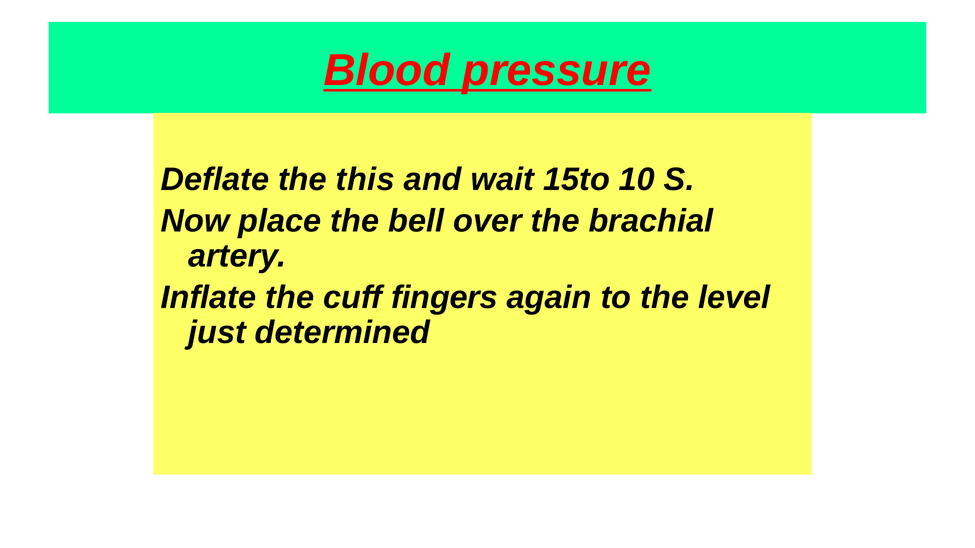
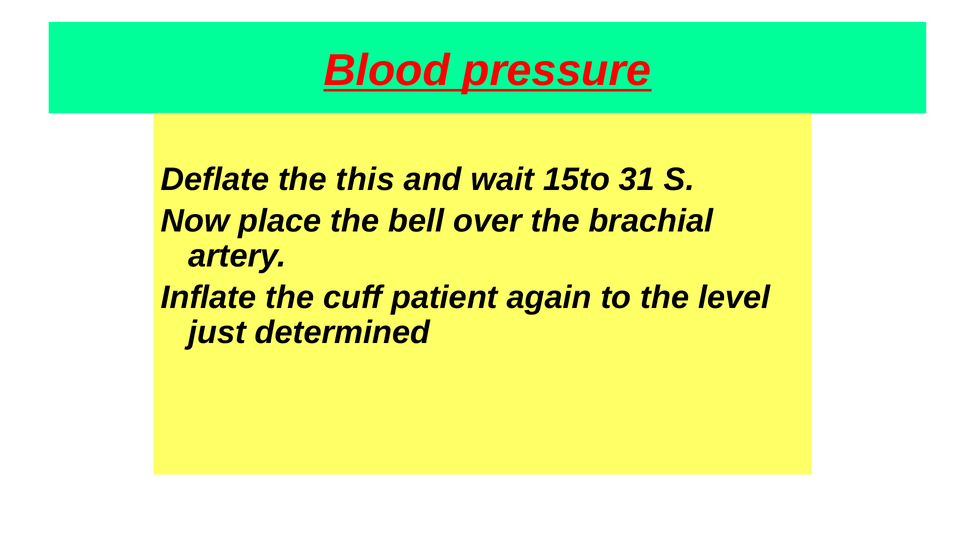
10: 10 -> 31
fingers: fingers -> patient
